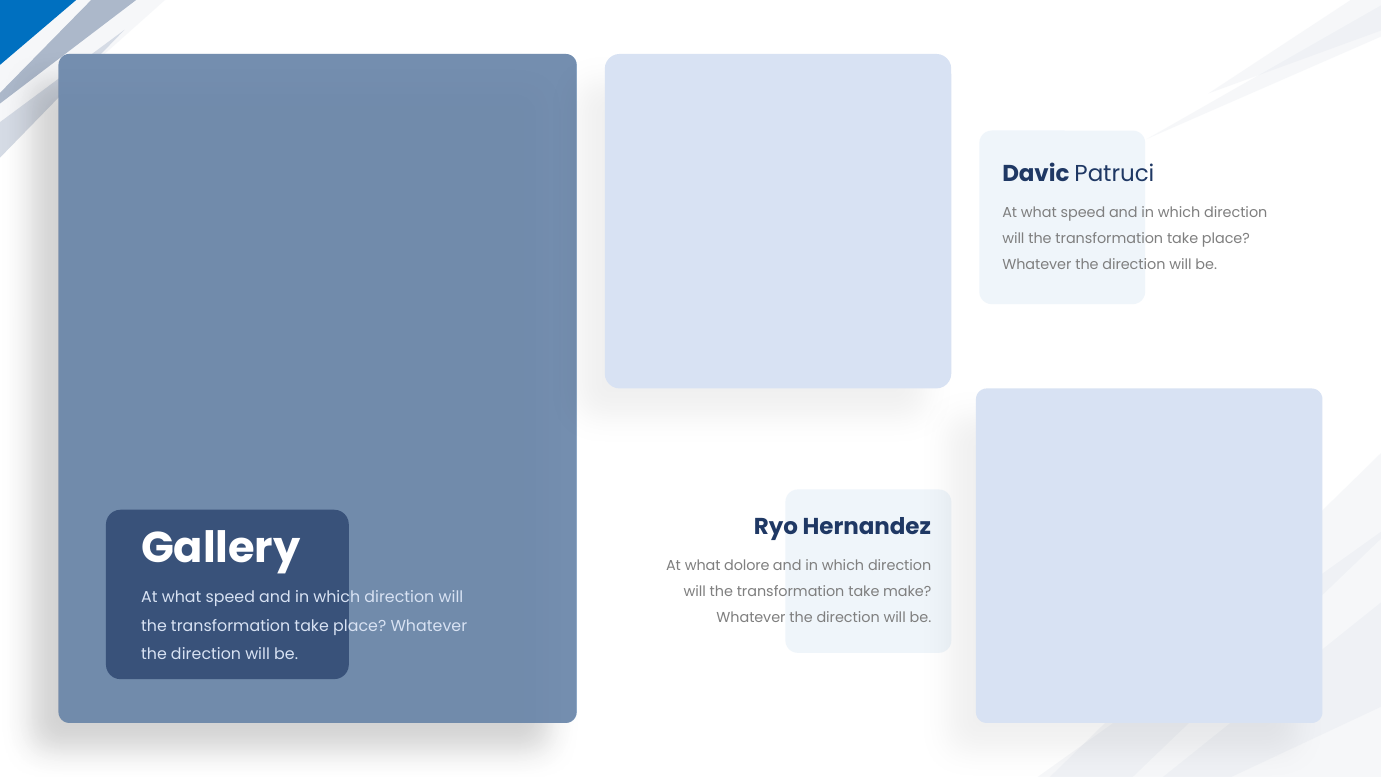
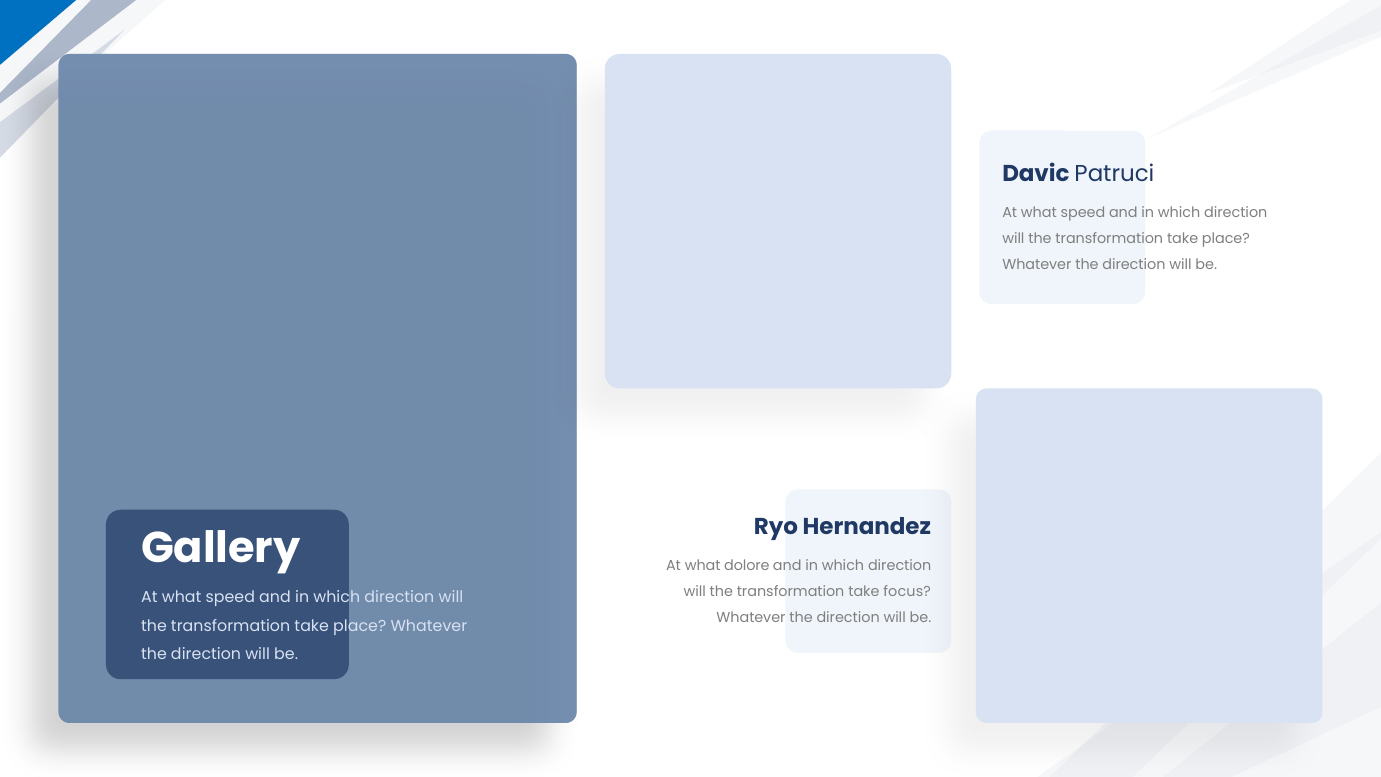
make: make -> focus
